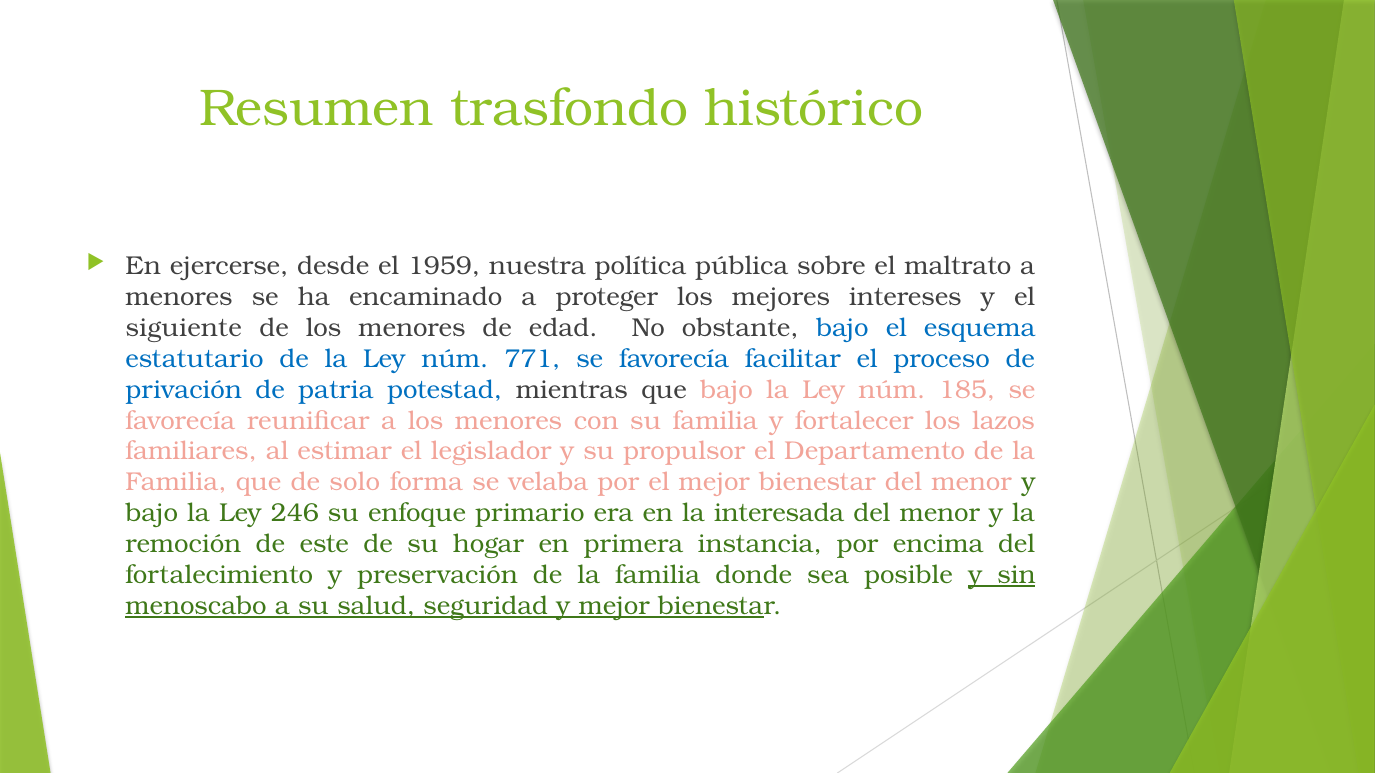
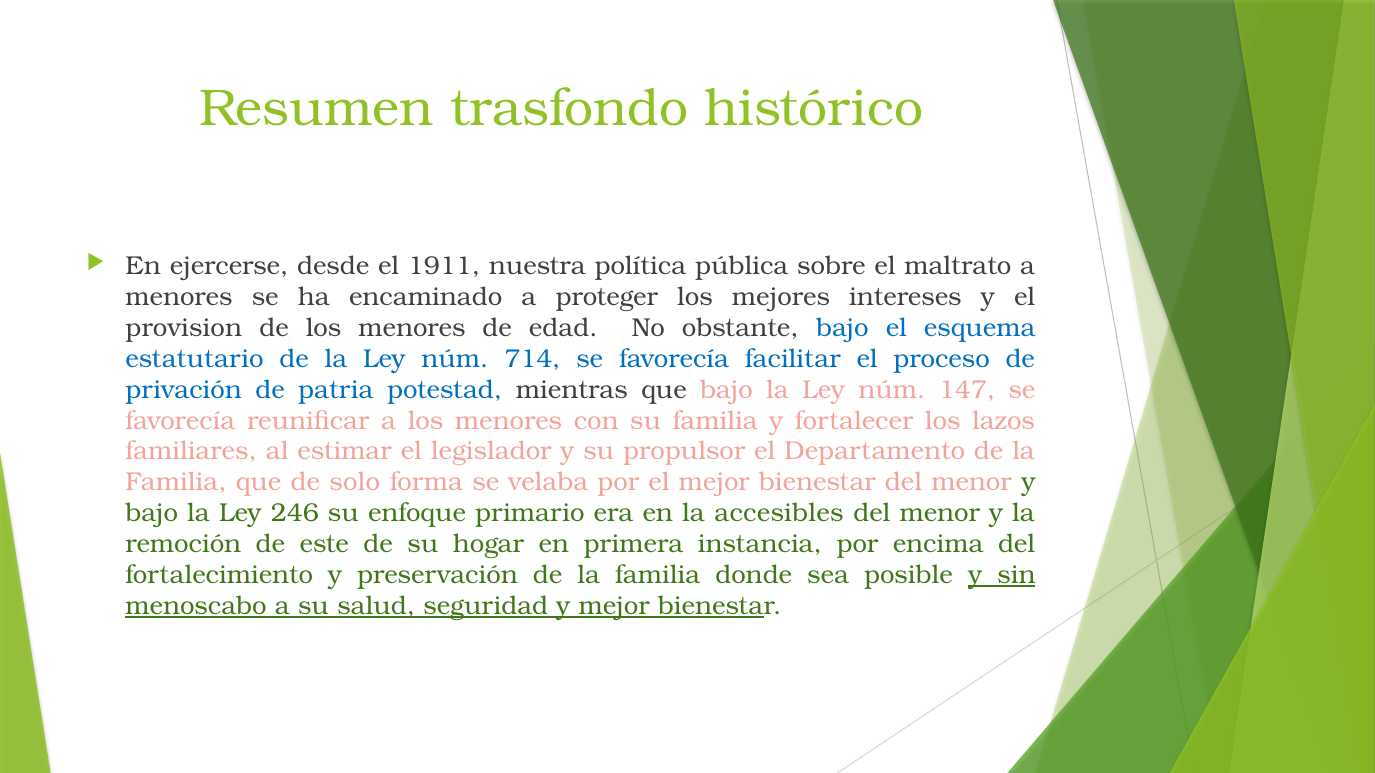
1959: 1959 -> 1911
siguiente: siguiente -> provision
771: 771 -> 714
185: 185 -> 147
interesada: interesada -> accesibles
